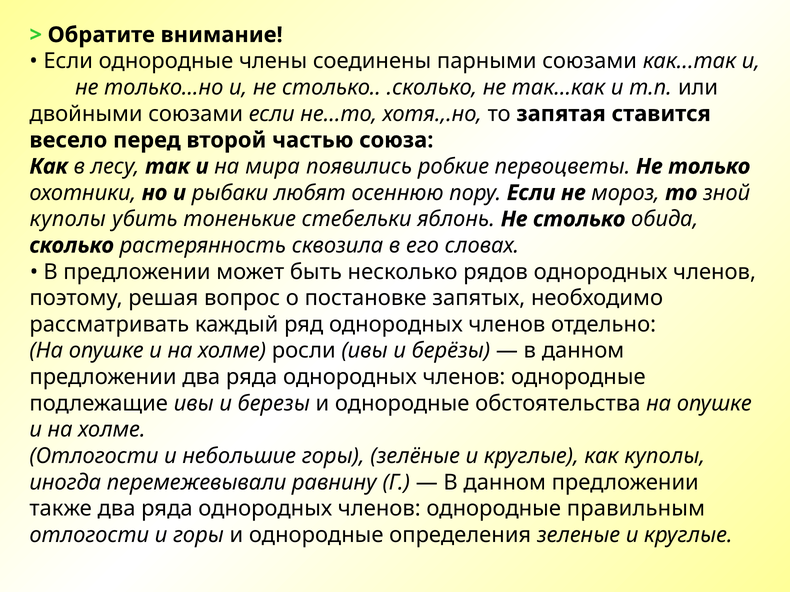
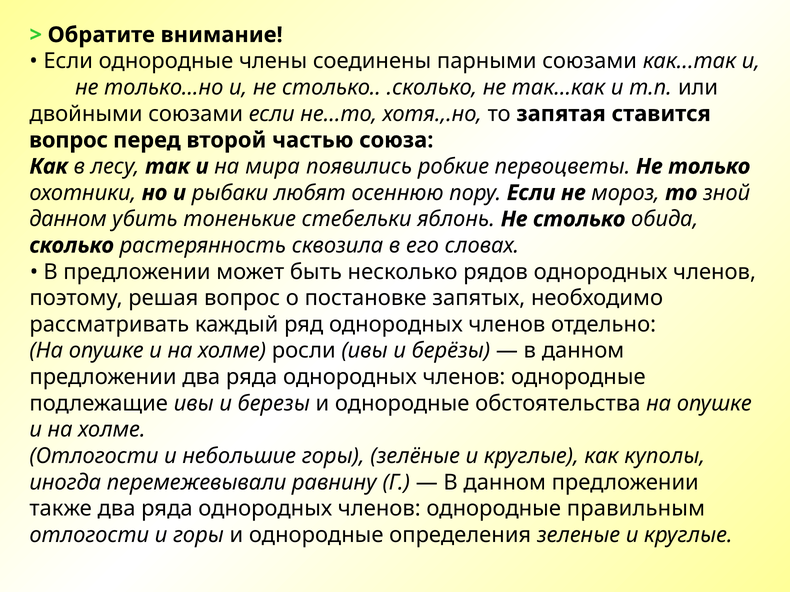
весело at (68, 140): весело -> вопрос
куполы at (68, 219): куполы -> данном
